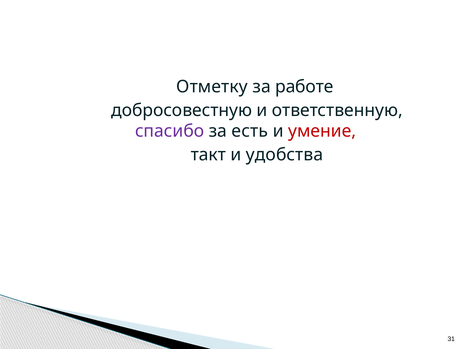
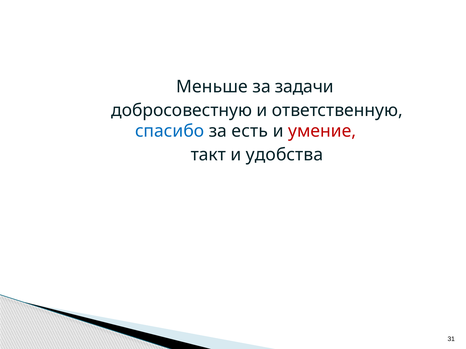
Отметку: Отметку -> Меньше
работе: работе -> задачи
спасибо colour: purple -> blue
